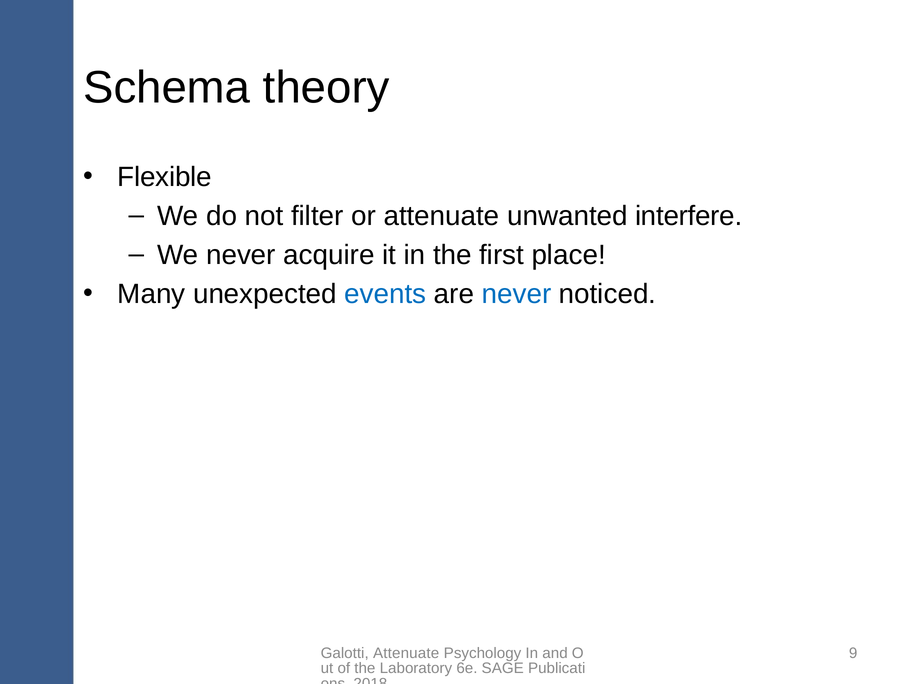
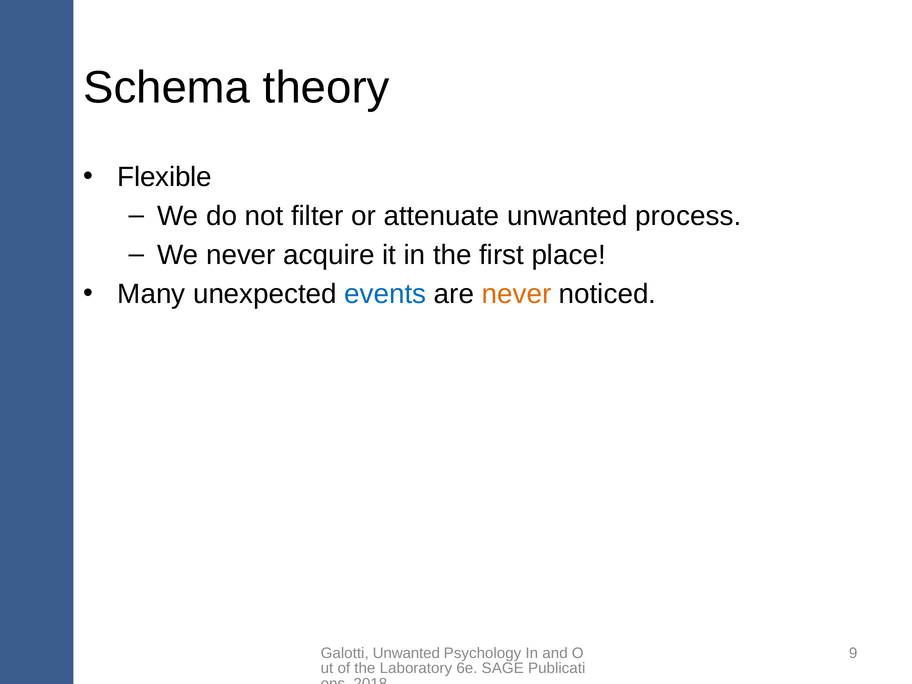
interfere: interfere -> process
never at (516, 294) colour: blue -> orange
Galotti Attenuate: Attenuate -> Unwanted
